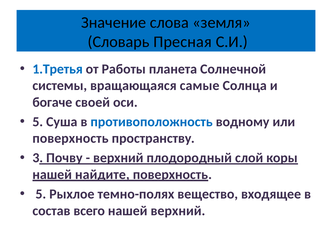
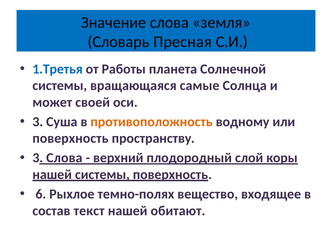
богаче: богаче -> может
5 at (38, 122): 5 -> 3
противоположность colour: blue -> orange
3 Почву: Почву -> Слова
нашей найдите: найдите -> системы
5 at (41, 194): 5 -> 6
всего: всего -> текст
нашей верхний: верхний -> обитают
